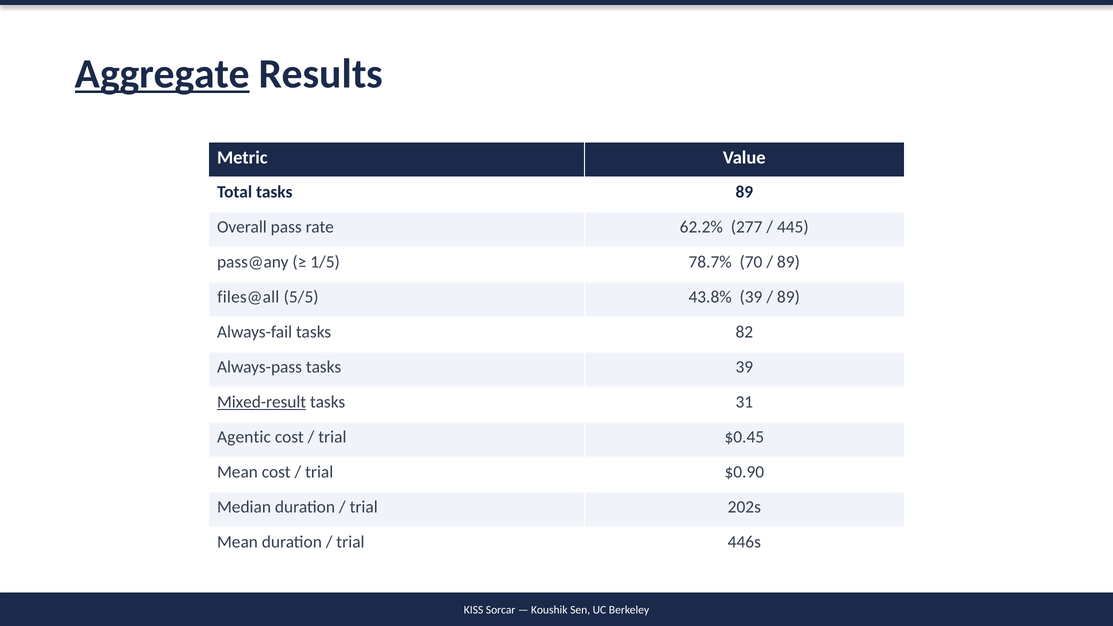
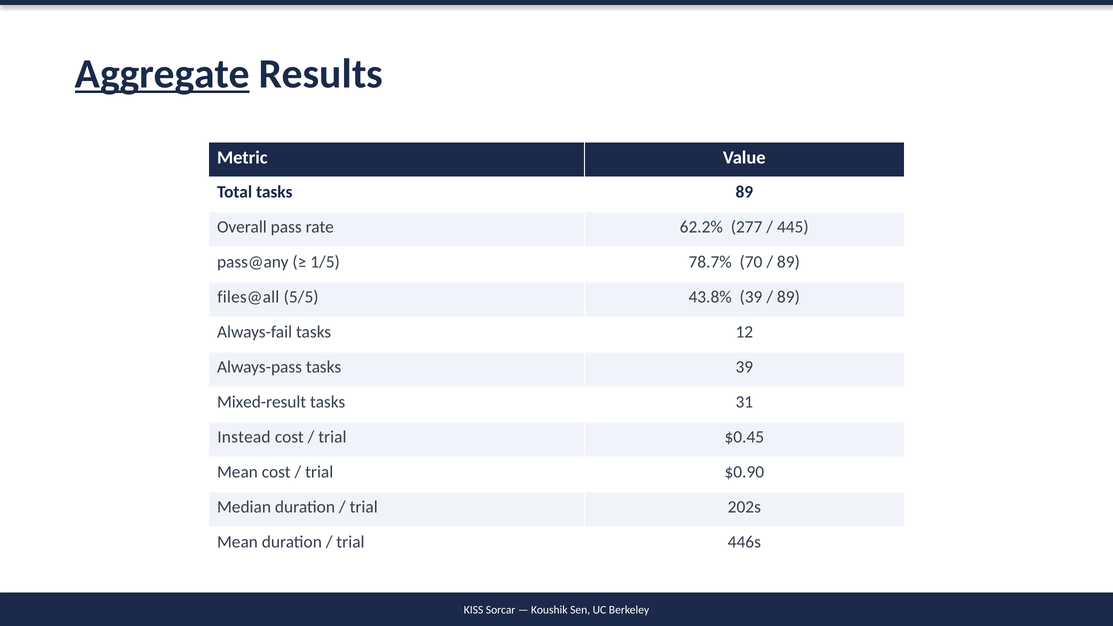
82: 82 -> 12
Mixed-result underline: present -> none
Agentic: Agentic -> Instead
